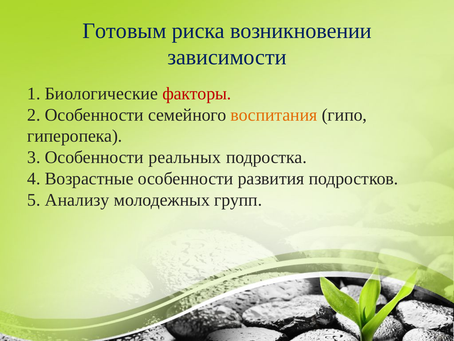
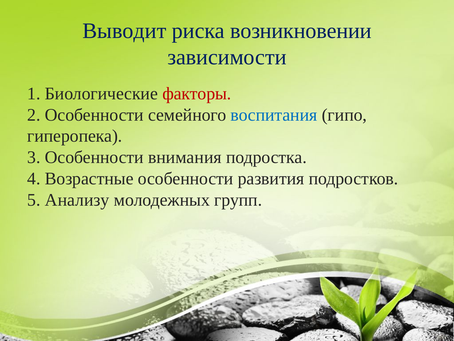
Готовым: Готовым -> Выводит
воспитания colour: orange -> blue
реальных: реальных -> внимания
